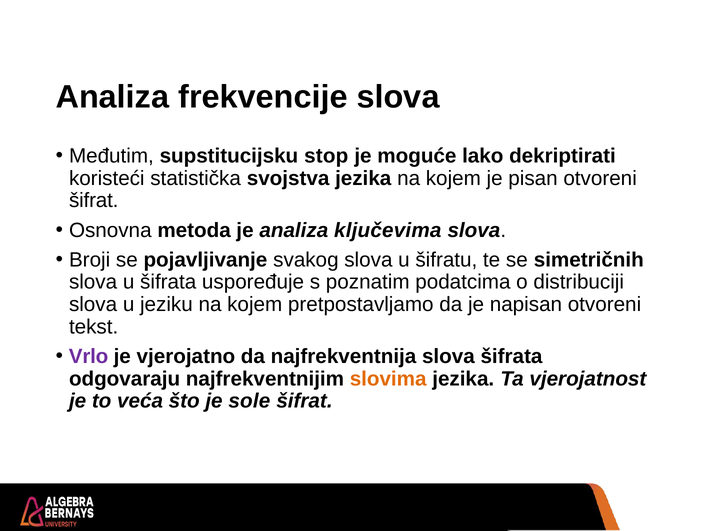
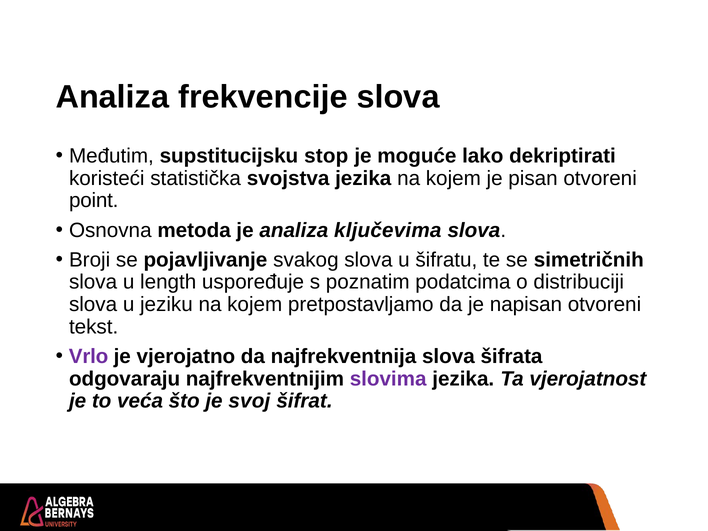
šifrat at (94, 201): šifrat -> point
u šifrata: šifrata -> length
slovima colour: orange -> purple
sole: sole -> svoj
